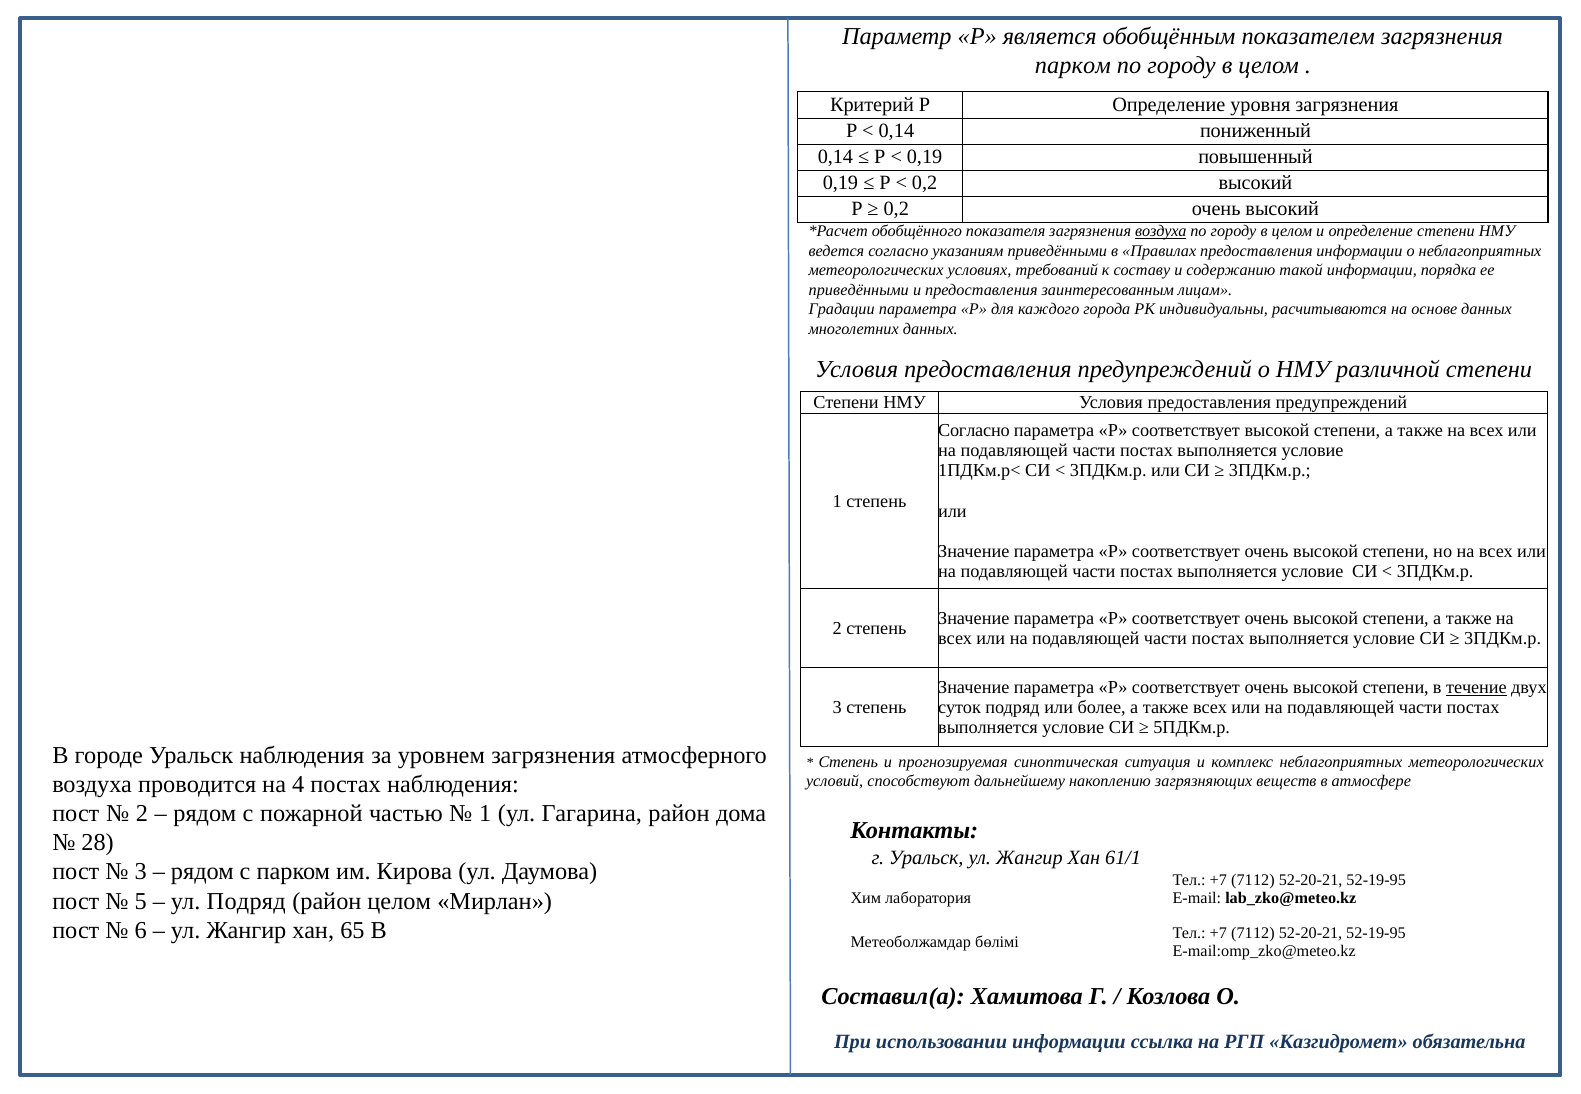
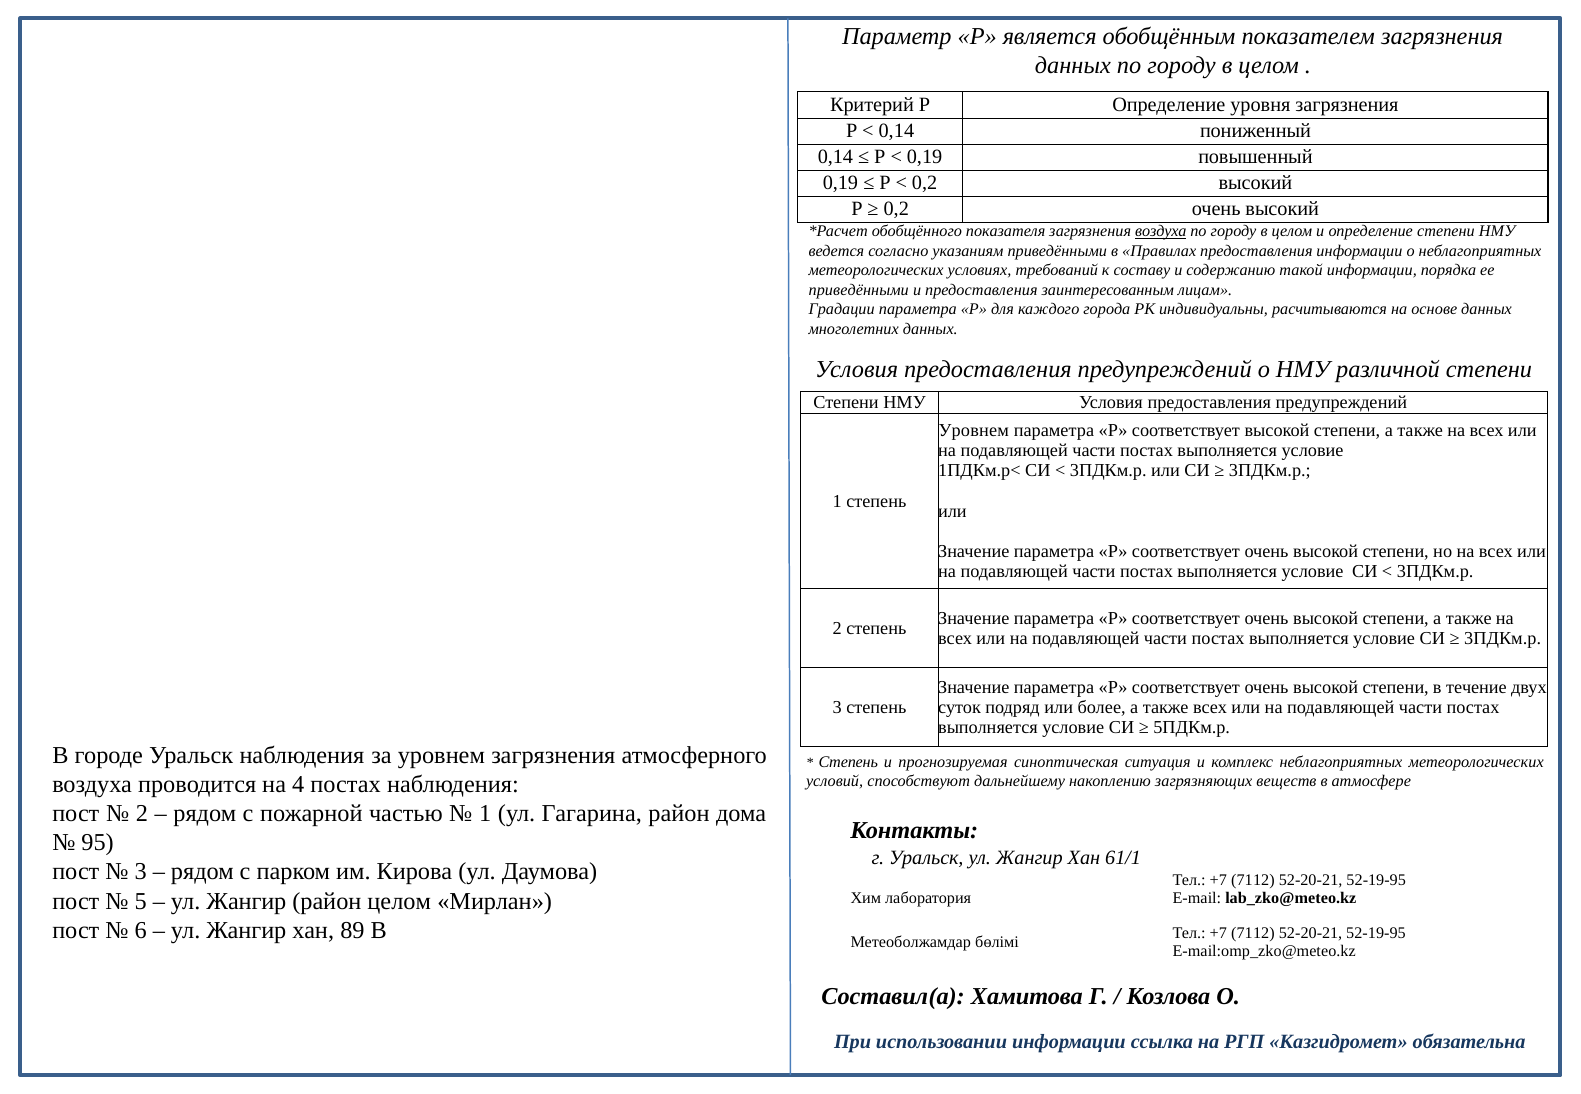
парком at (1073, 65): парком -> данных
Согласно at (974, 431): Согласно -> Уровнем
течение underline: present -> none
28: 28 -> 95
Подряд at (246, 901): Подряд -> Жангир
65: 65 -> 89
